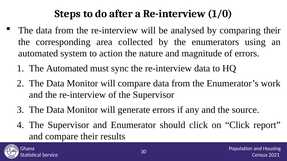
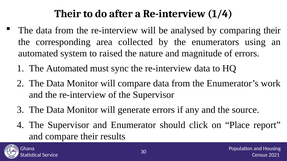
Steps at (68, 14): Steps -> Their
1/0: 1/0 -> 1/4
action: action -> raised
on Click: Click -> Place
